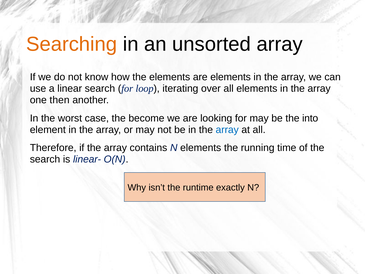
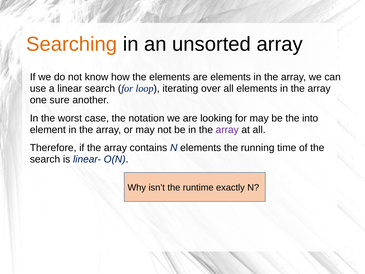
then: then -> sure
become: become -> notation
array at (227, 130) colour: blue -> purple
